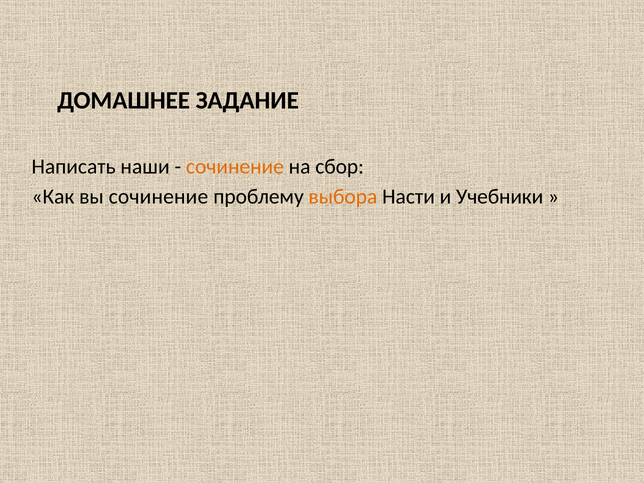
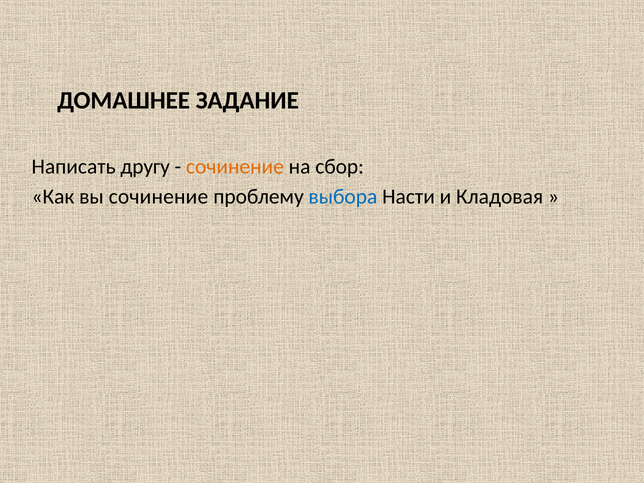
наши: наши -> другу
выбора colour: orange -> blue
Учебники: Учебники -> Кладовая
